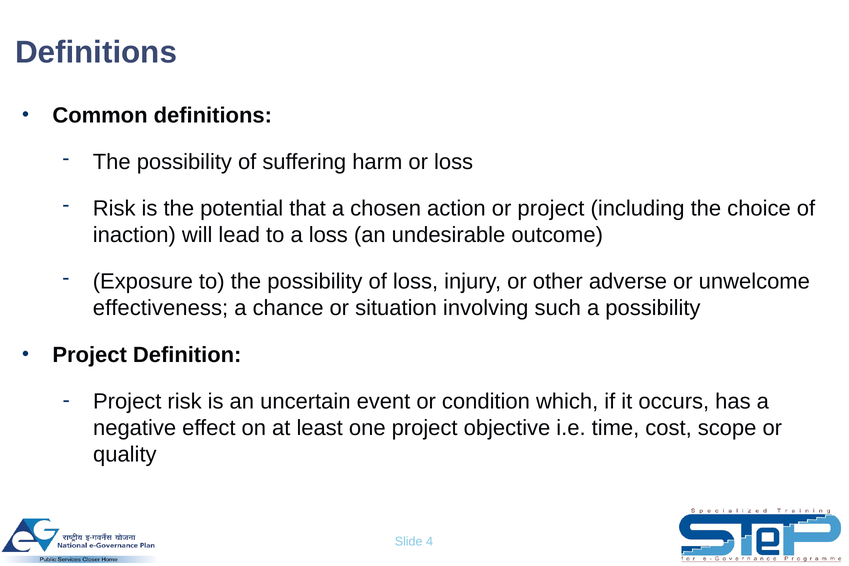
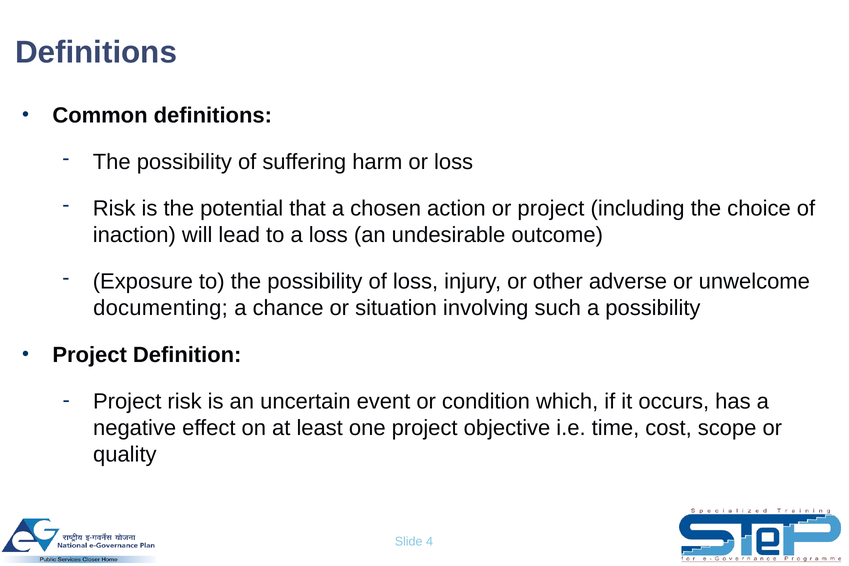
effectiveness: effectiveness -> documenting
